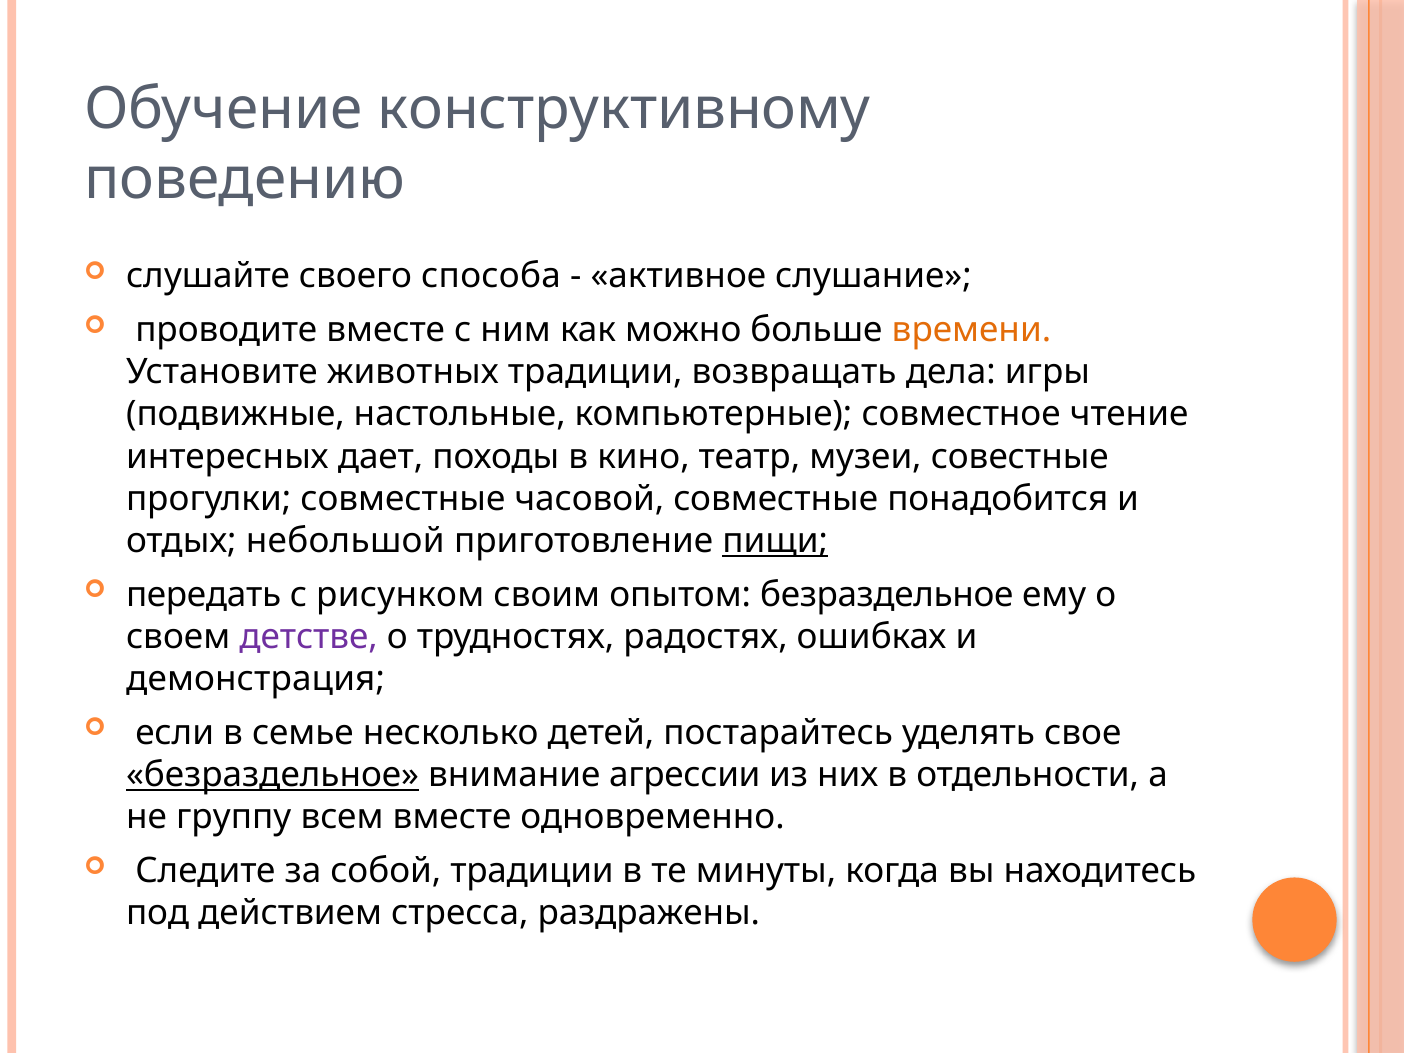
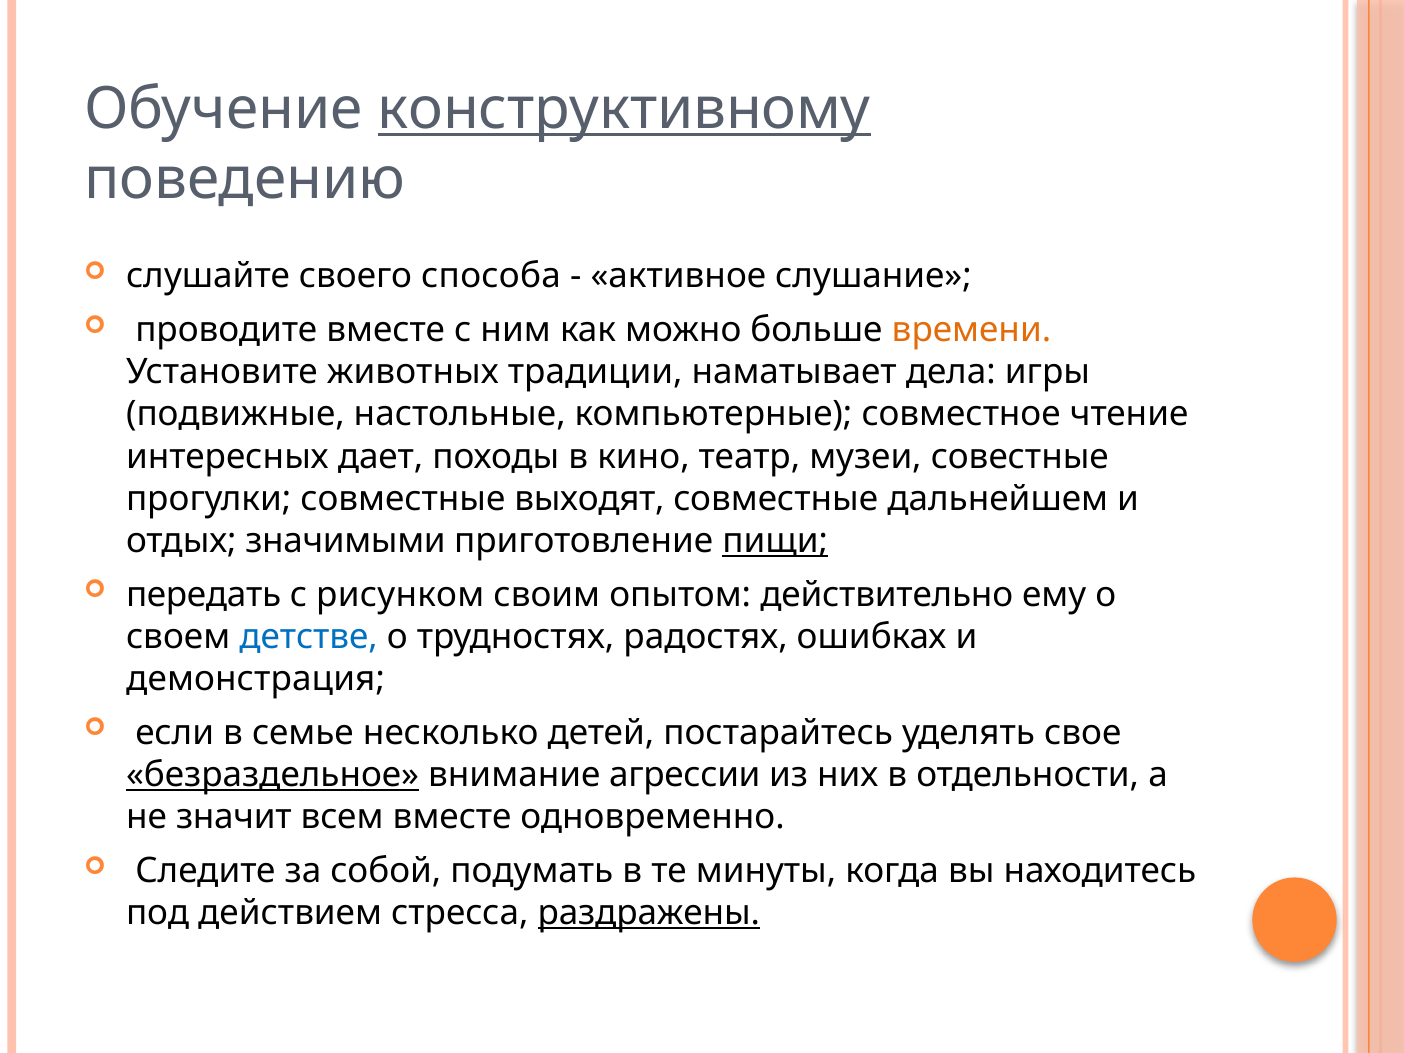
конструктивному underline: none -> present
возвращать: возвращать -> наматывает
часовой: часовой -> выходят
понадобится: понадобится -> дальнейшем
небольшой: небольшой -> значимыми
опытом безраздельное: безраздельное -> действительно
детстве colour: purple -> blue
группу: группу -> значит
собой традиции: традиции -> подумать
раздражены underline: none -> present
